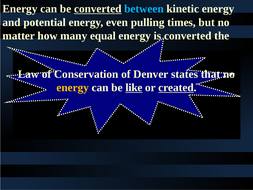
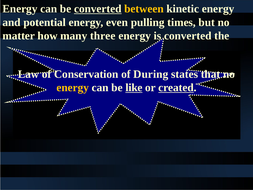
between colour: light blue -> yellow
equal: equal -> three
Denver: Denver -> During
